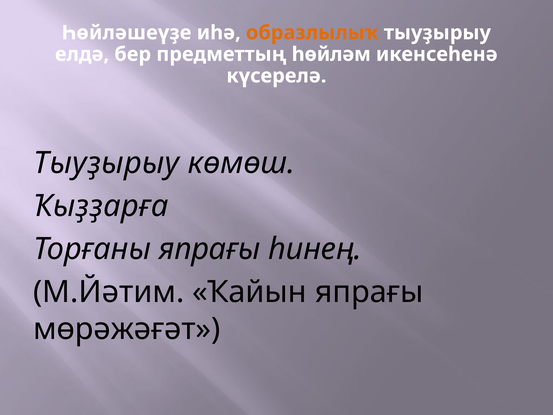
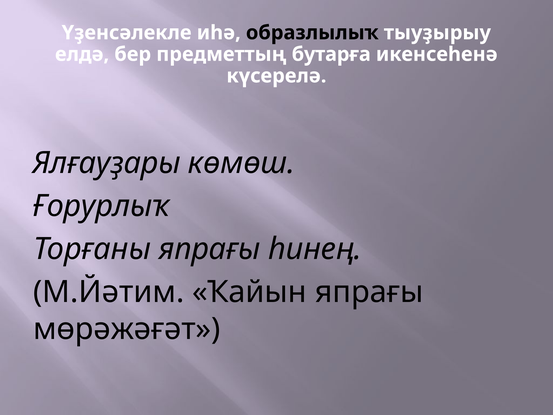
Һөйләшеүҙе: Һөйләшеүҙе -> Үҙенсәлекле
образлылыҡ colour: orange -> black
һөйләм: һөйләм -> бутарға
Тыуҙырыу at (106, 163): Тыуҙырыу -> Ялғауҙары
Ҡыҙҙарға: Ҡыҙҙарға -> Ғорурлыҡ
